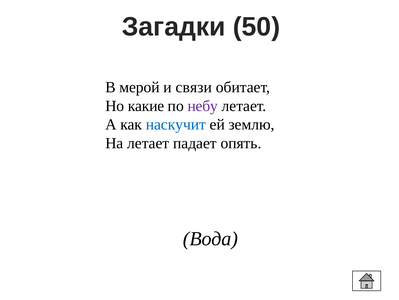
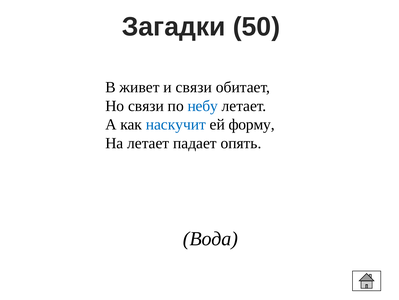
мерой: мерой -> живет
Но какие: какие -> связи
небу colour: purple -> blue
землю: землю -> форму
